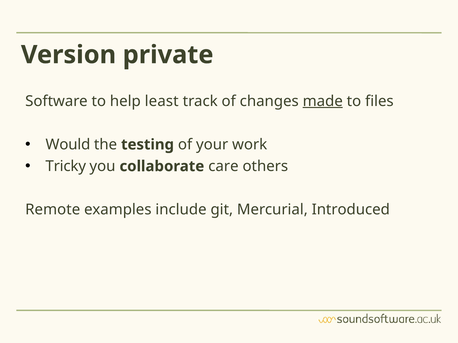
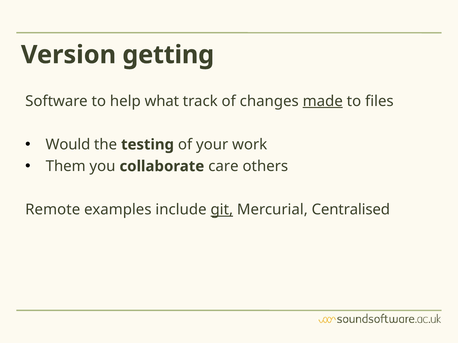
private: private -> getting
least: least -> what
Tricky: Tricky -> Them
git underline: none -> present
Introduced: Introduced -> Centralised
